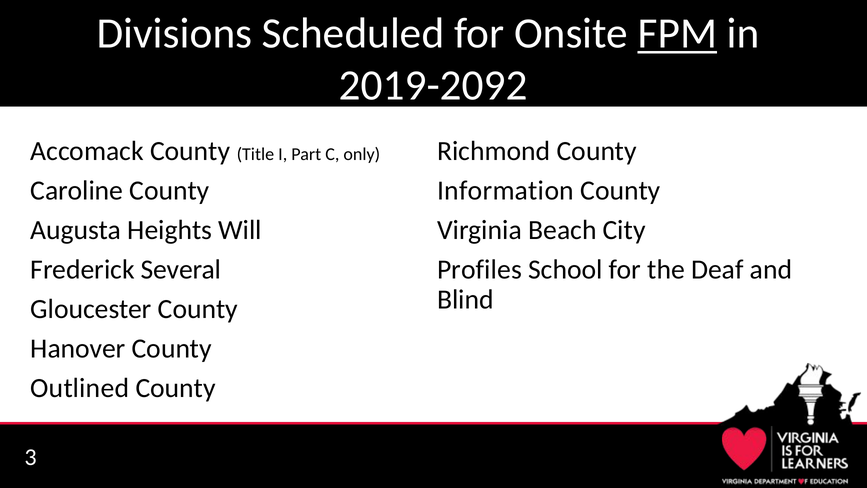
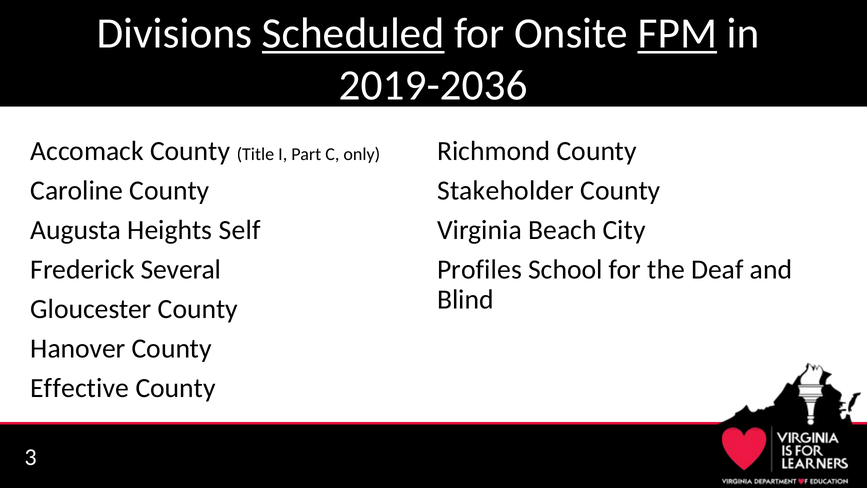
Scheduled underline: none -> present
2019-2092: 2019-2092 -> 2019-2036
Information: Information -> Stakeholder
Will: Will -> Self
Outlined: Outlined -> Effective
